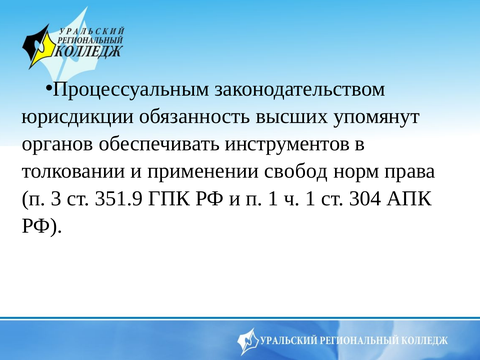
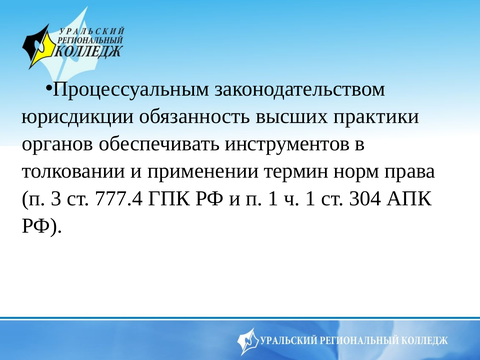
упомянут: упомянут -> практики
свобод: свобод -> термин
351.9: 351.9 -> 777.4
